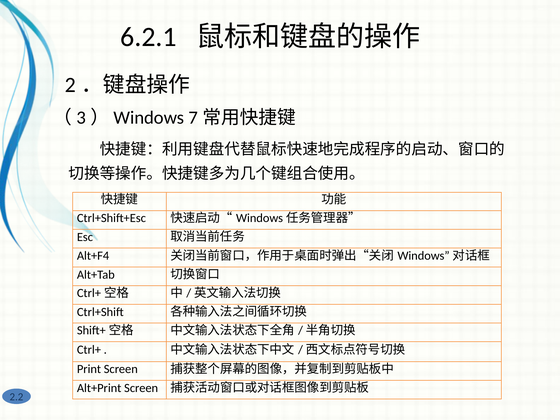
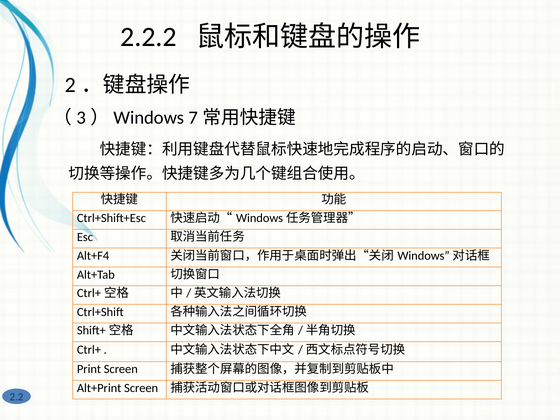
6.2.1: 6.2.1 -> 2.2.2
